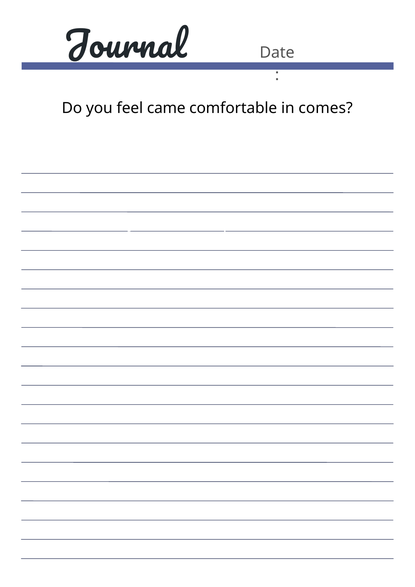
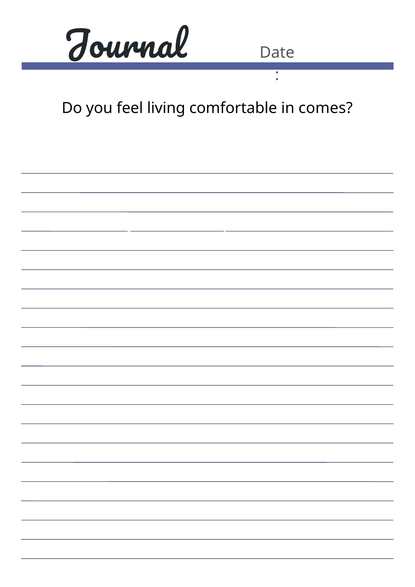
came: came -> living
